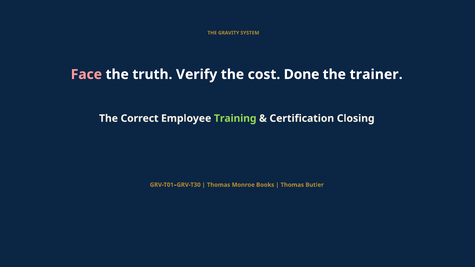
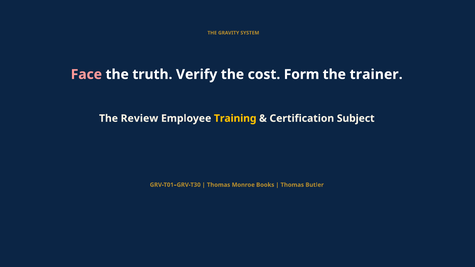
Done: Done -> Form
Correct: Correct -> Review
Training colour: light green -> yellow
Closing: Closing -> Subject
